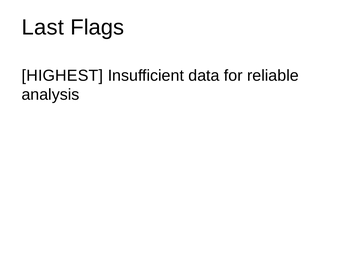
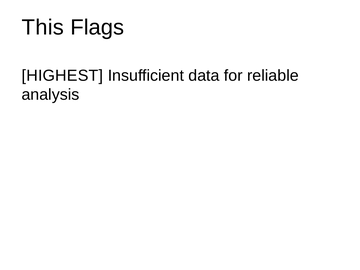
Last: Last -> This
